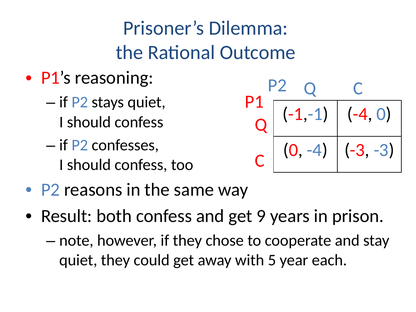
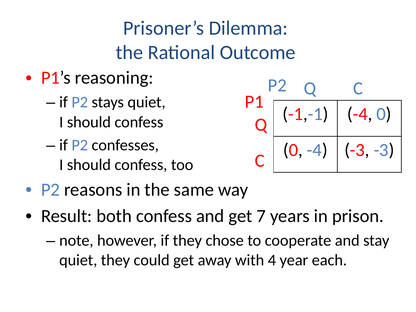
9: 9 -> 7
5: 5 -> 4
